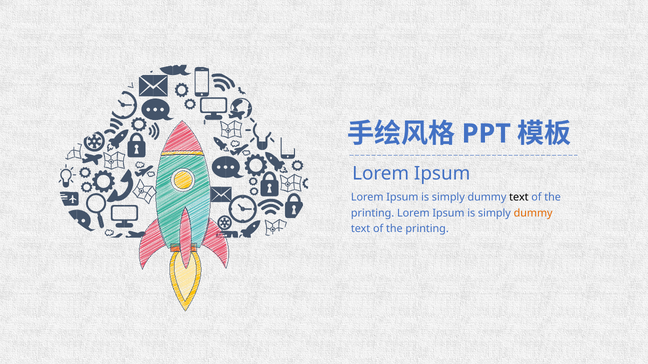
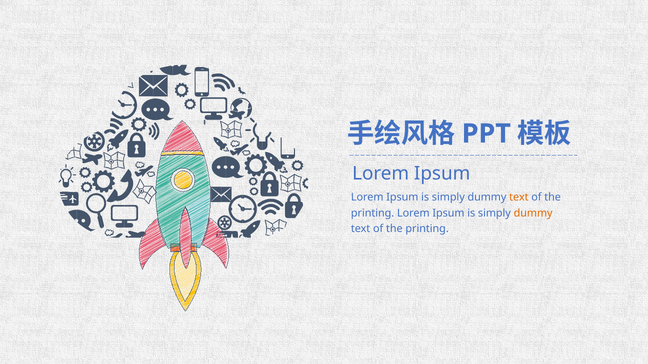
text at (519, 198) colour: black -> orange
